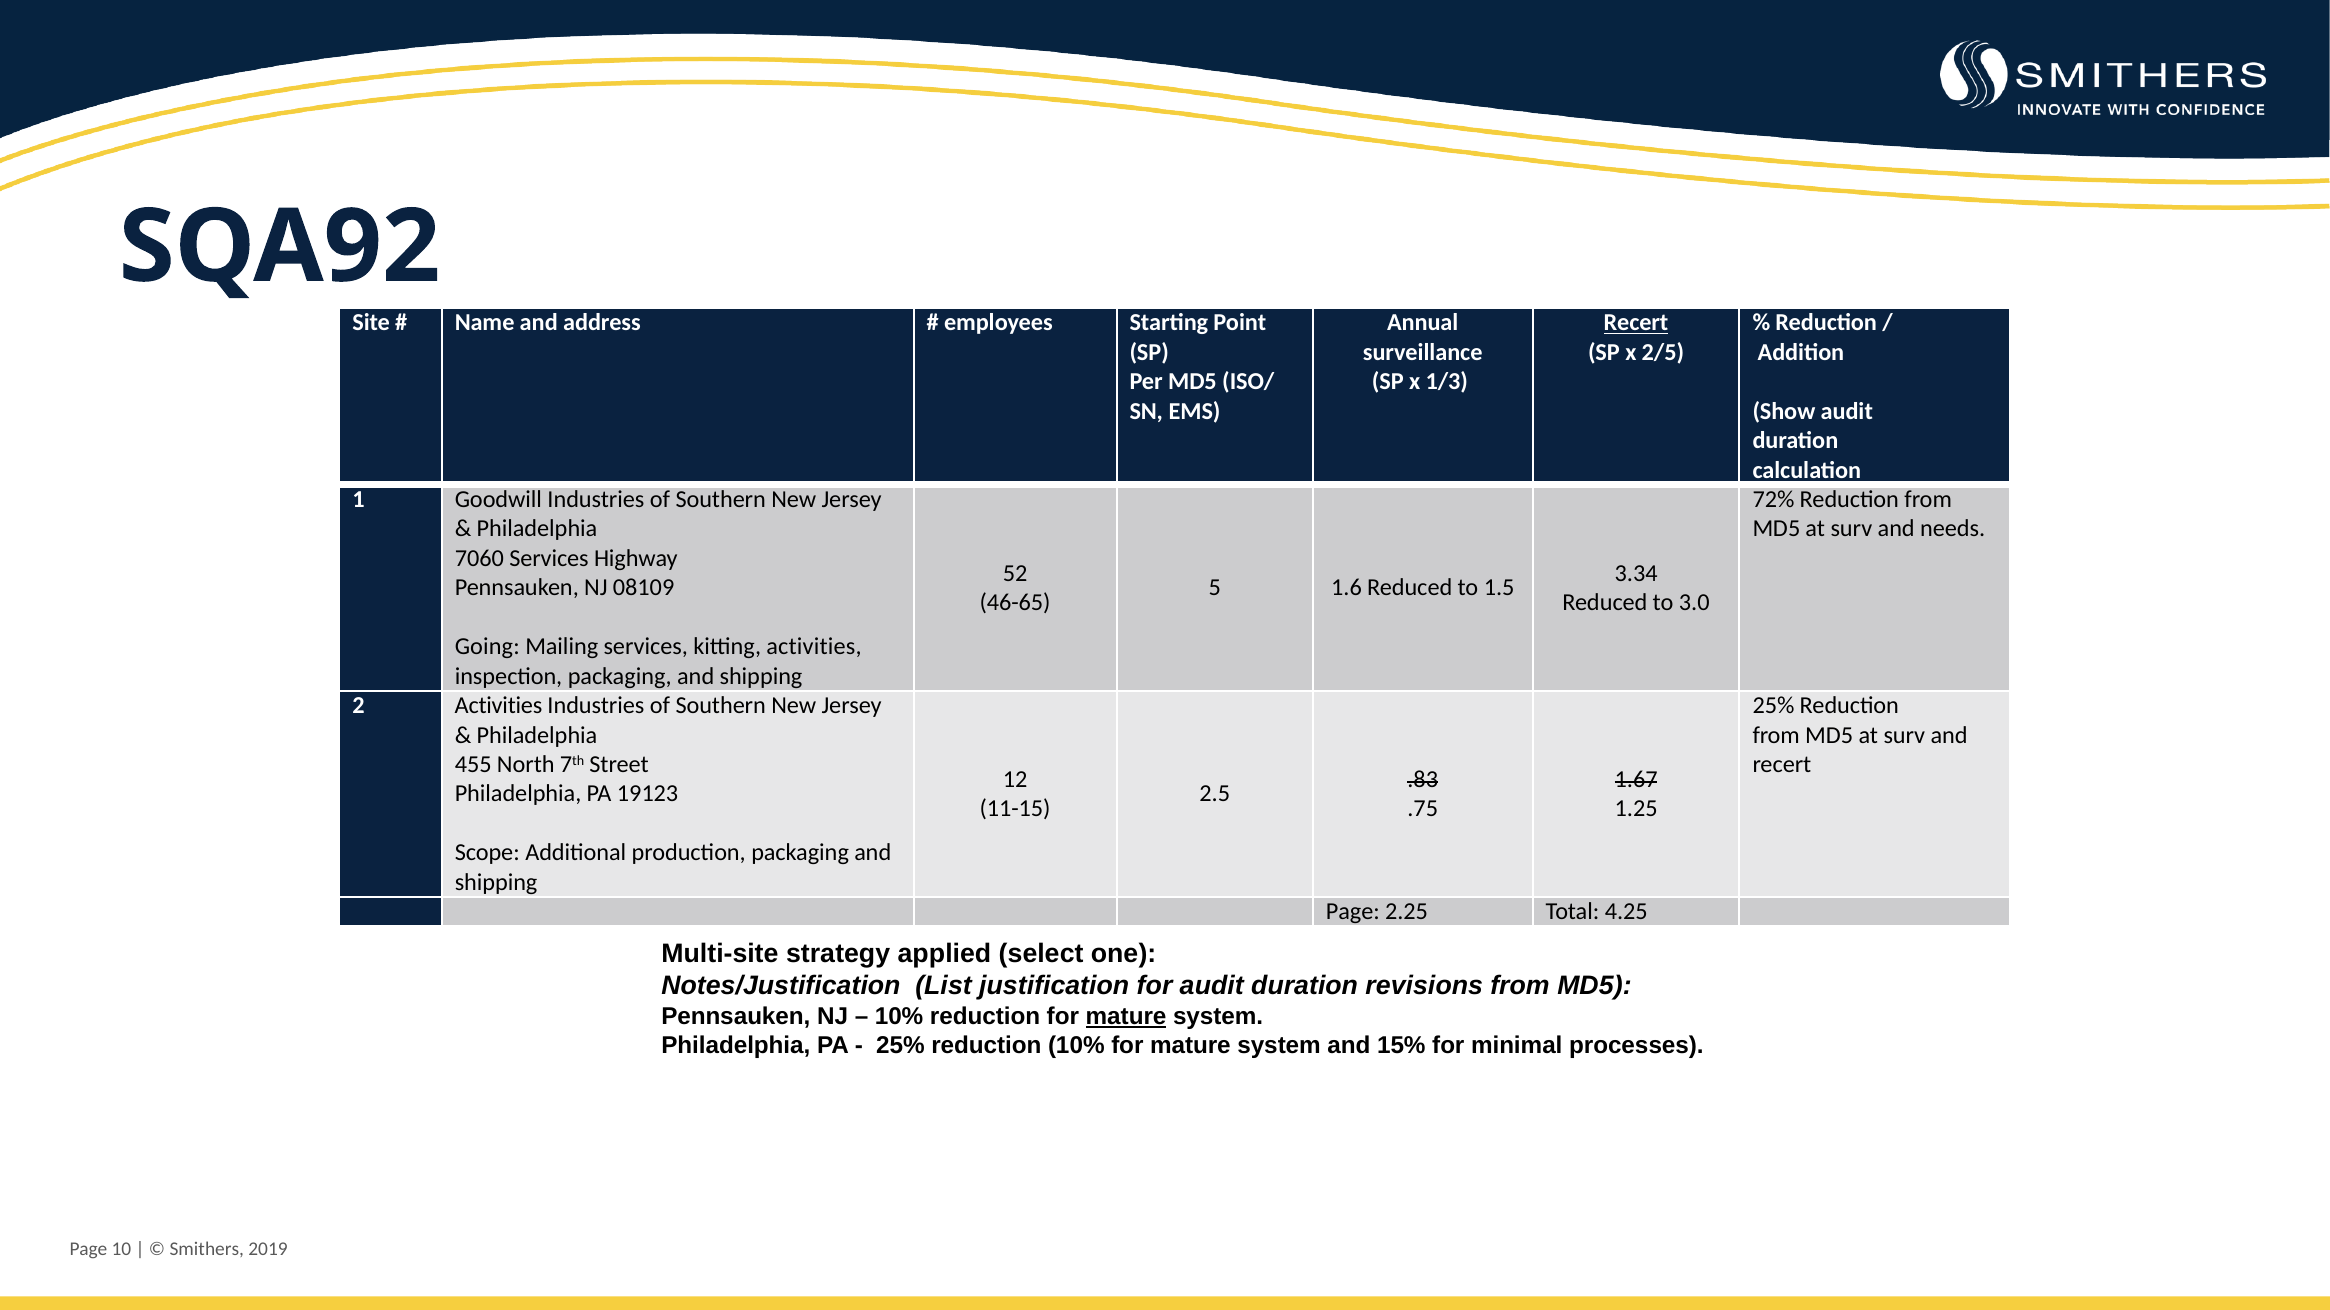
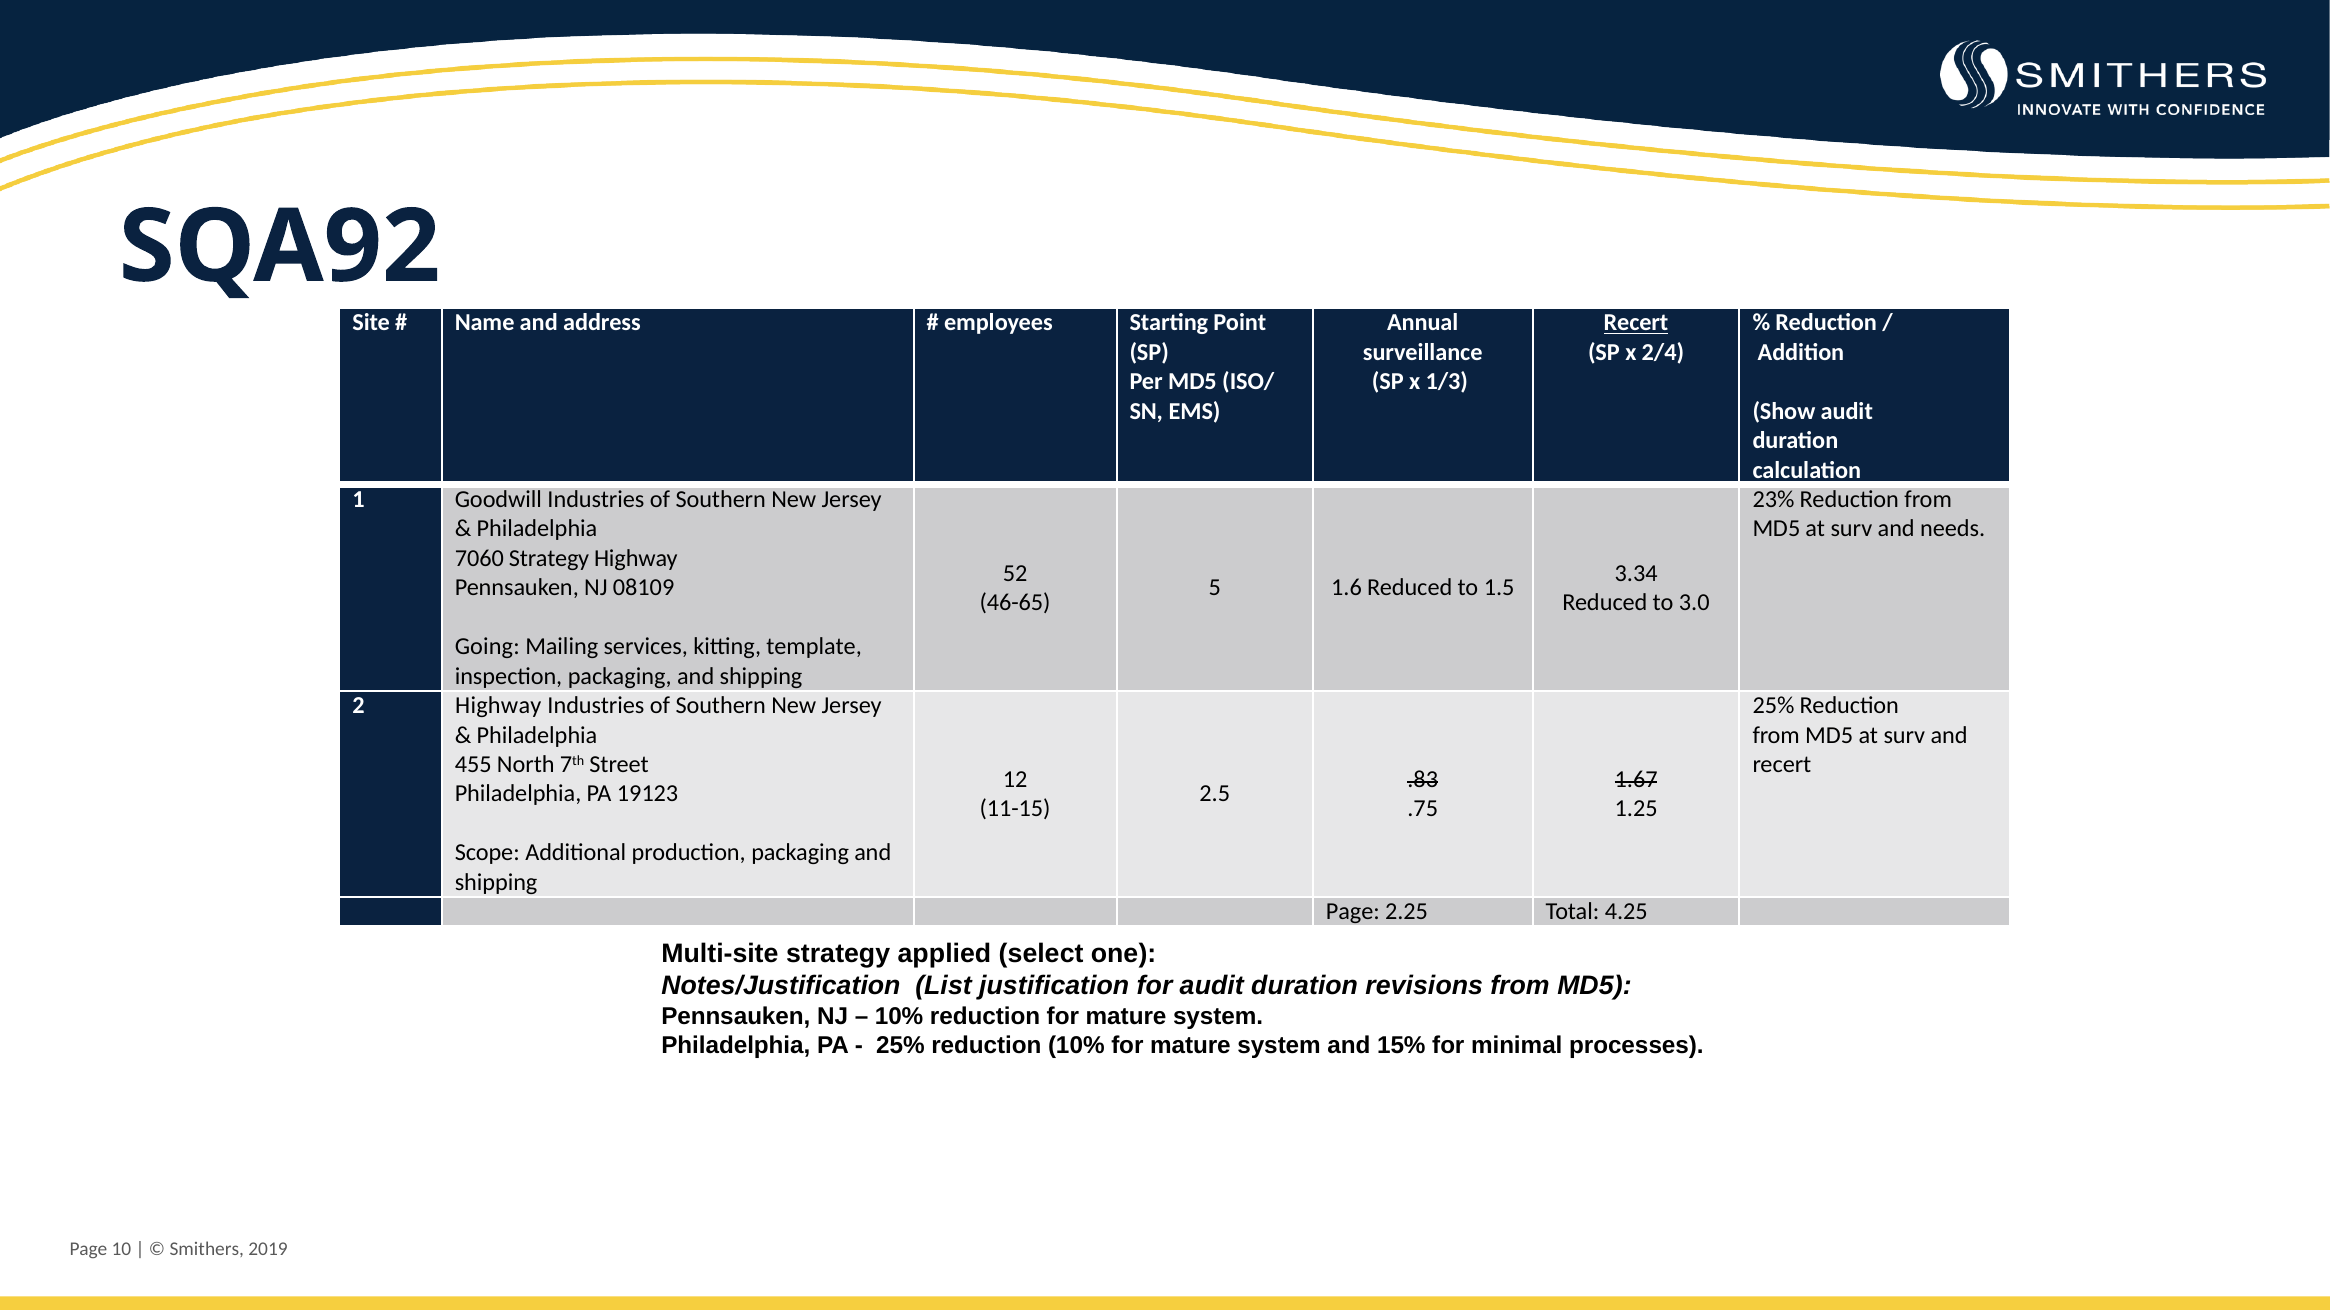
2/5: 2/5 -> 2/4
72%: 72% -> 23%
7060 Services: Services -> Strategy
kitting activities: activities -> template
2 Activities: Activities -> Highway
mature at (1126, 1017) underline: present -> none
